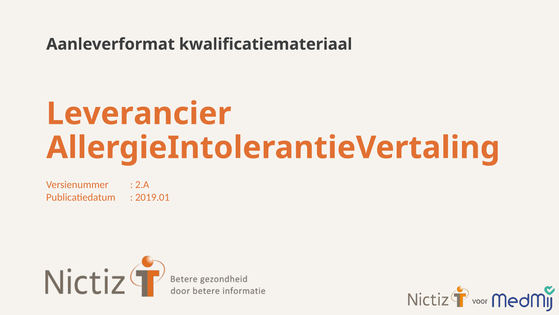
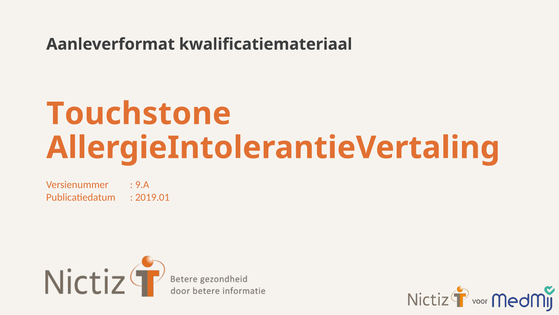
Leverancier: Leverancier -> Touchstone
2.A: 2.A -> 9.A
